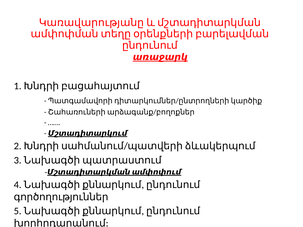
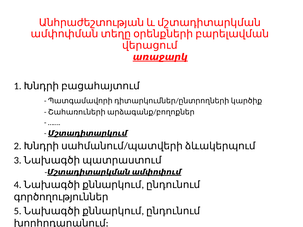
Կառավարությանը: Կառավարությանը -> Անհրաժեշտության
ընդունում at (150, 45): ընդունում -> վերացում
